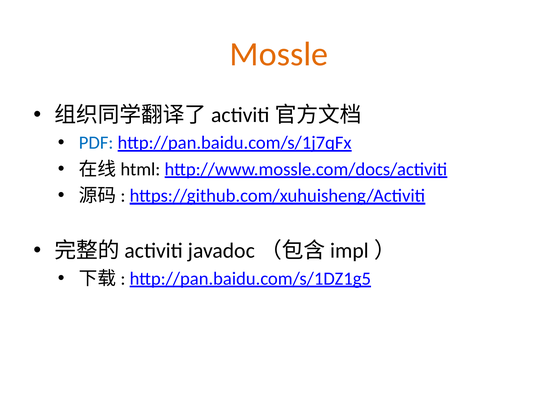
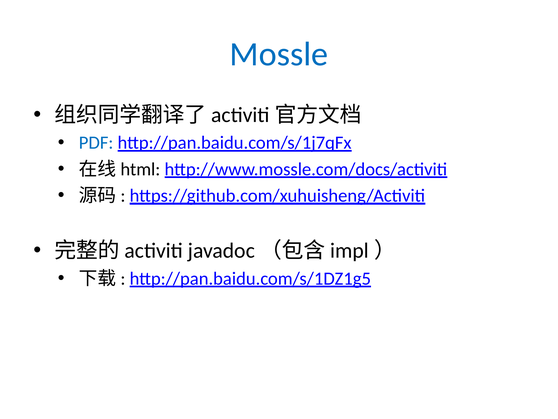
Mossle colour: orange -> blue
